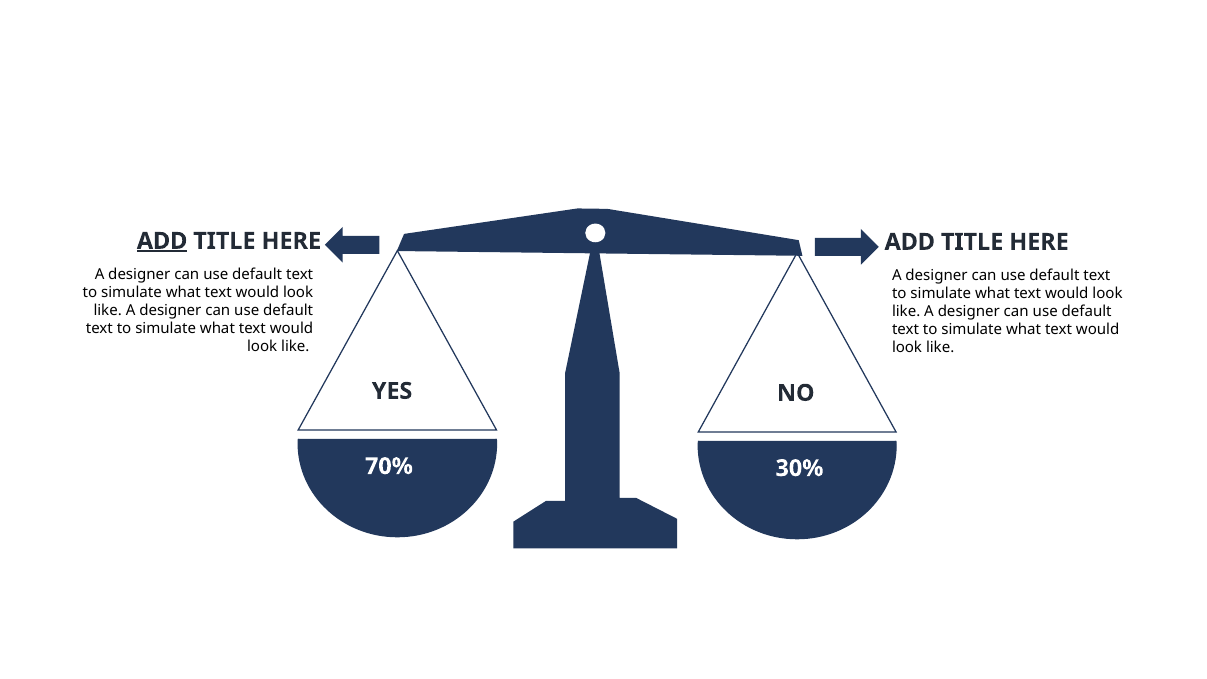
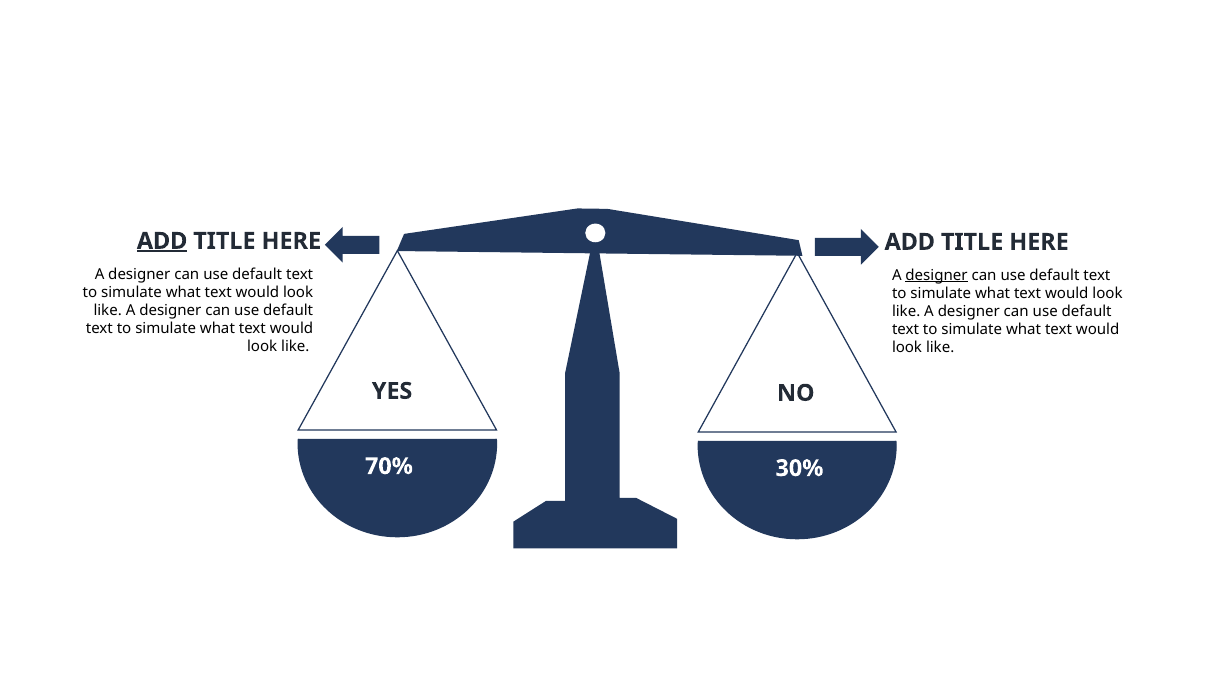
designer at (937, 275) underline: none -> present
